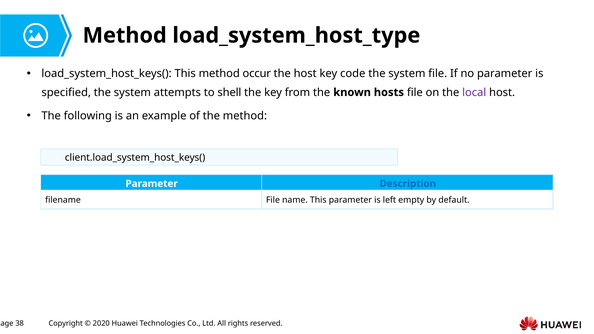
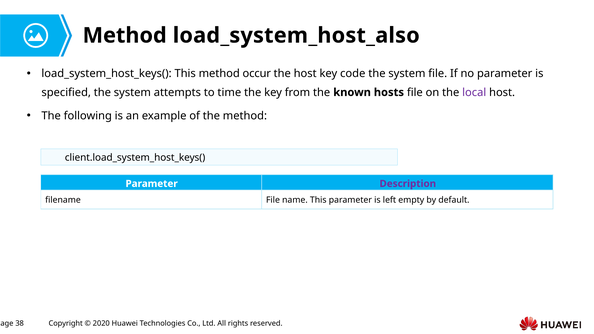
load_system_host_type: load_system_host_type -> load_system_host_also
shell: shell -> time
Description colour: blue -> purple
